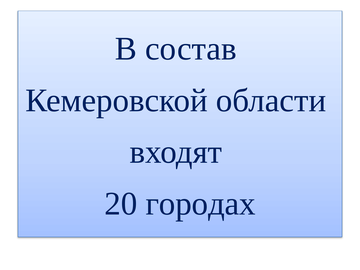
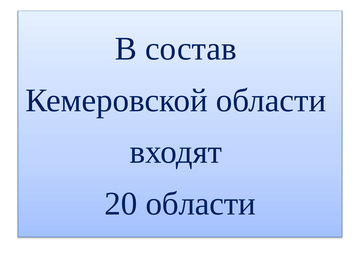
20 городах: городах -> области
